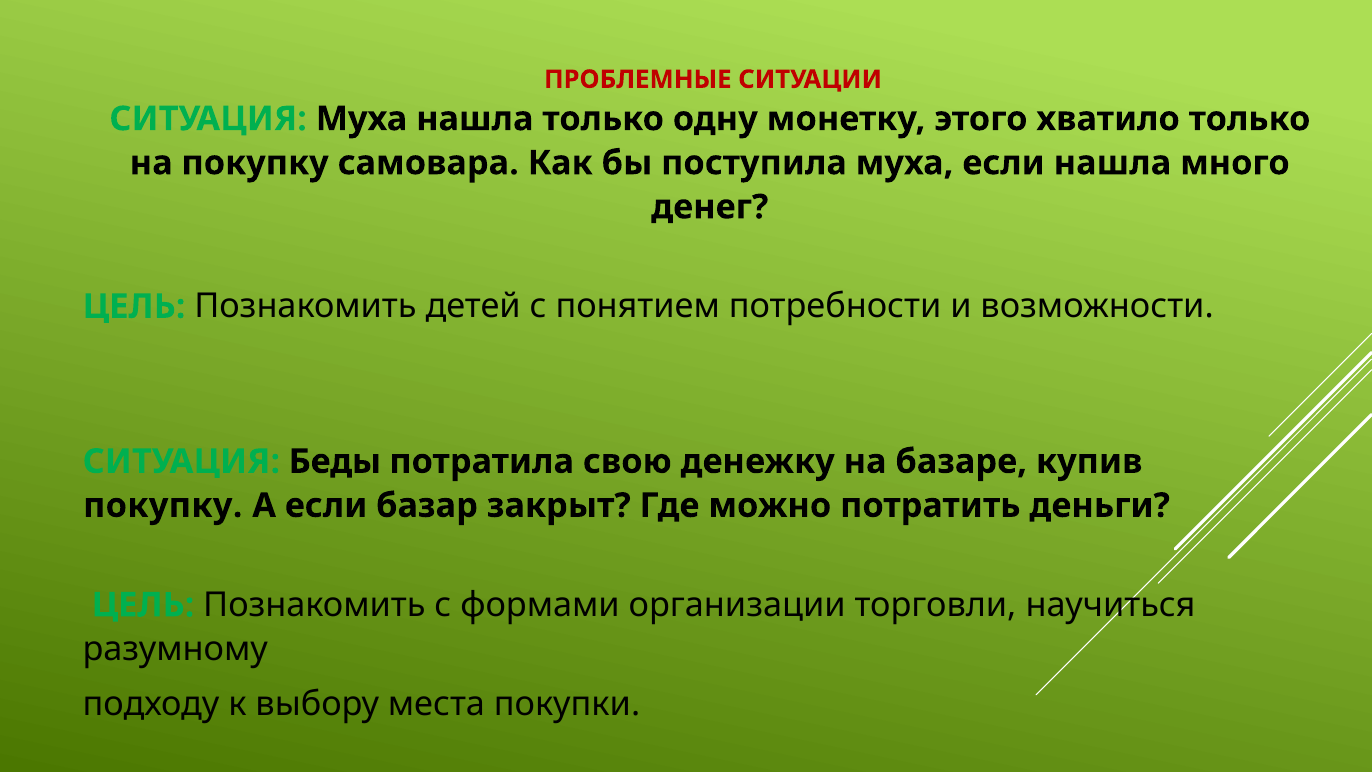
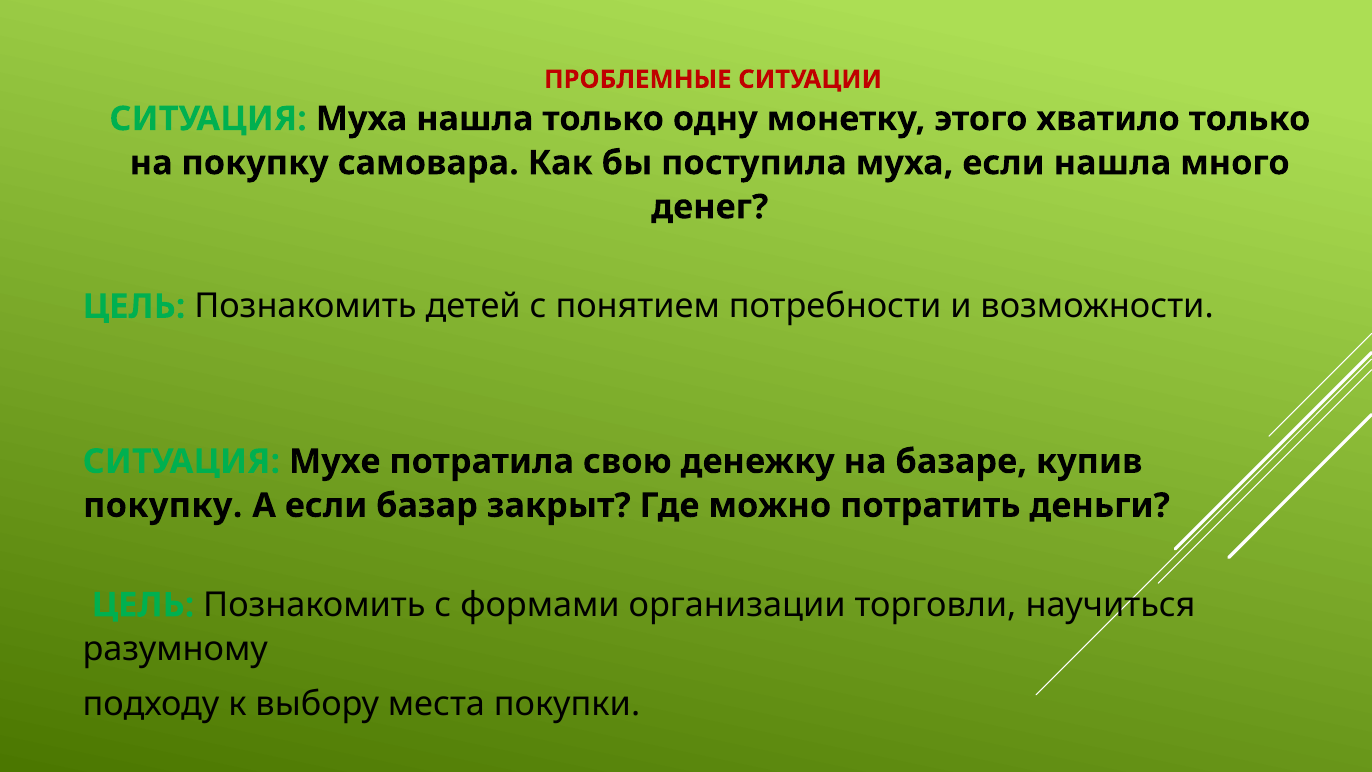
Беды: Беды -> Мухе
